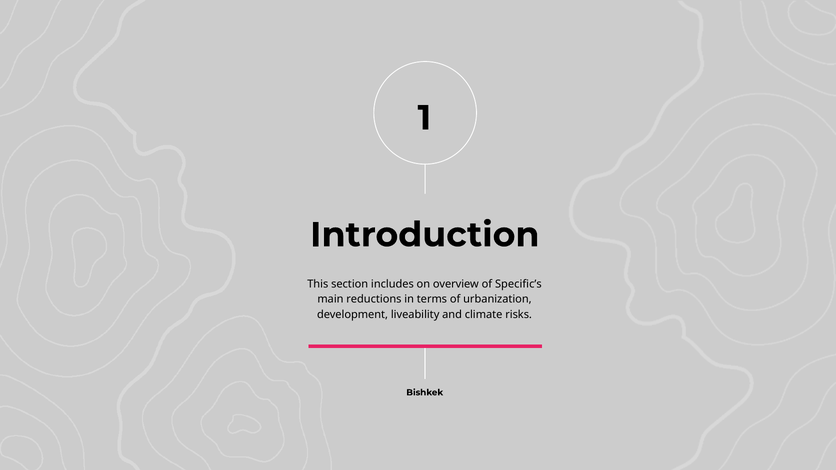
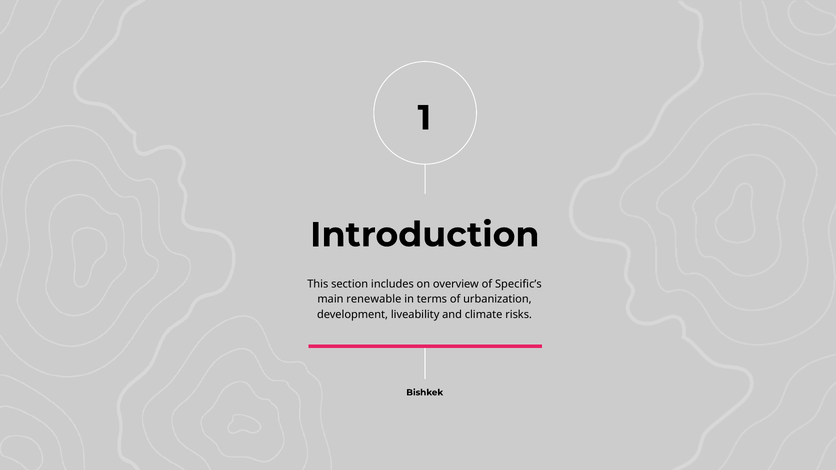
reductions: reductions -> renewable
